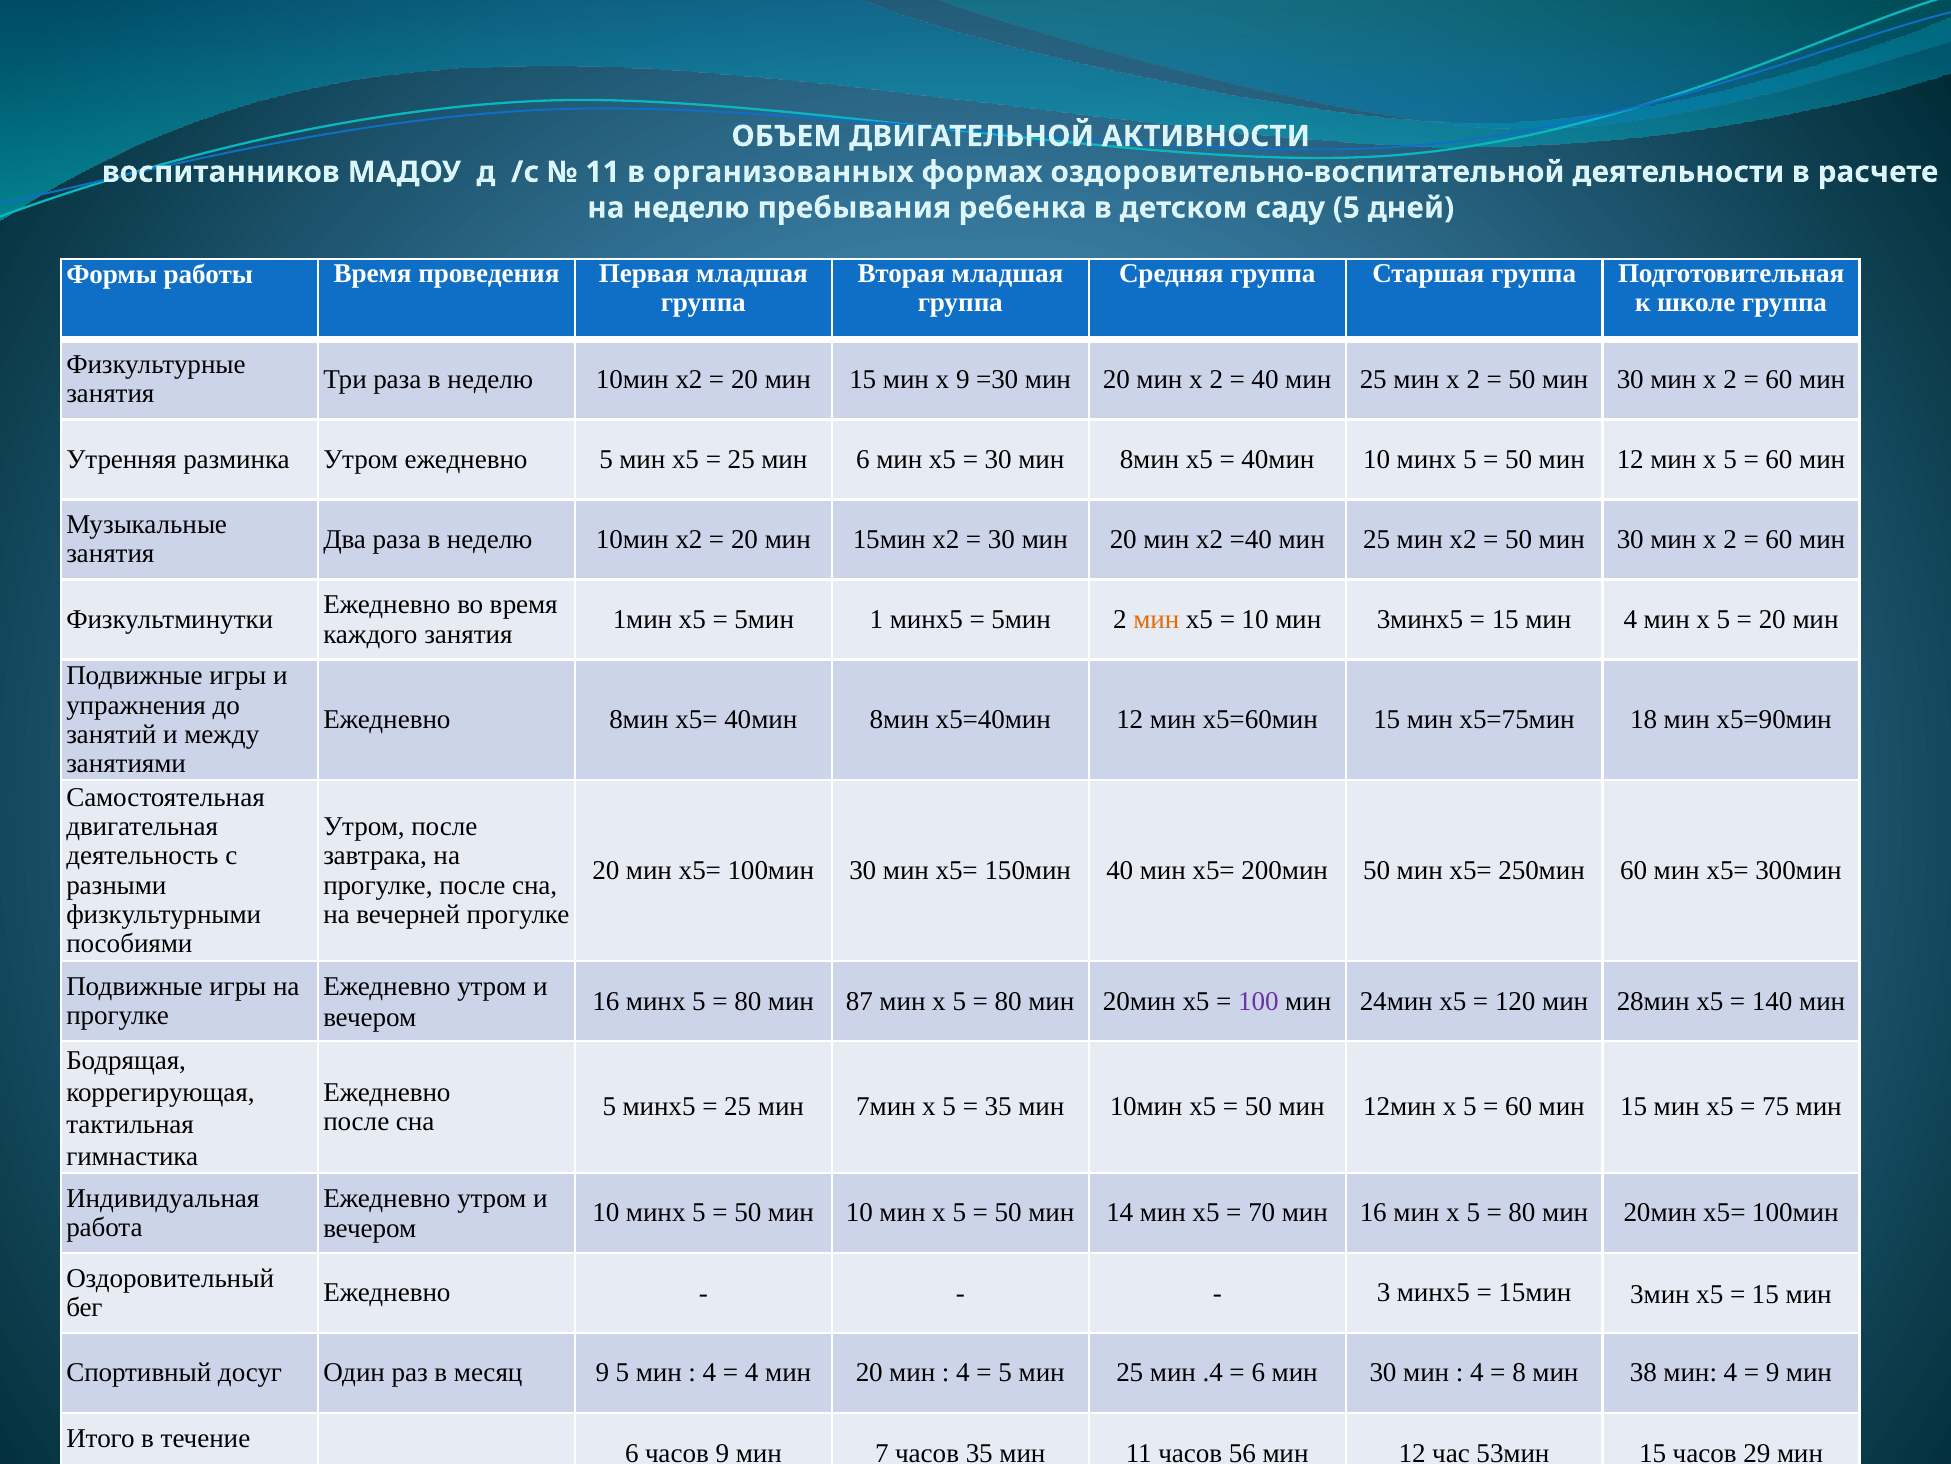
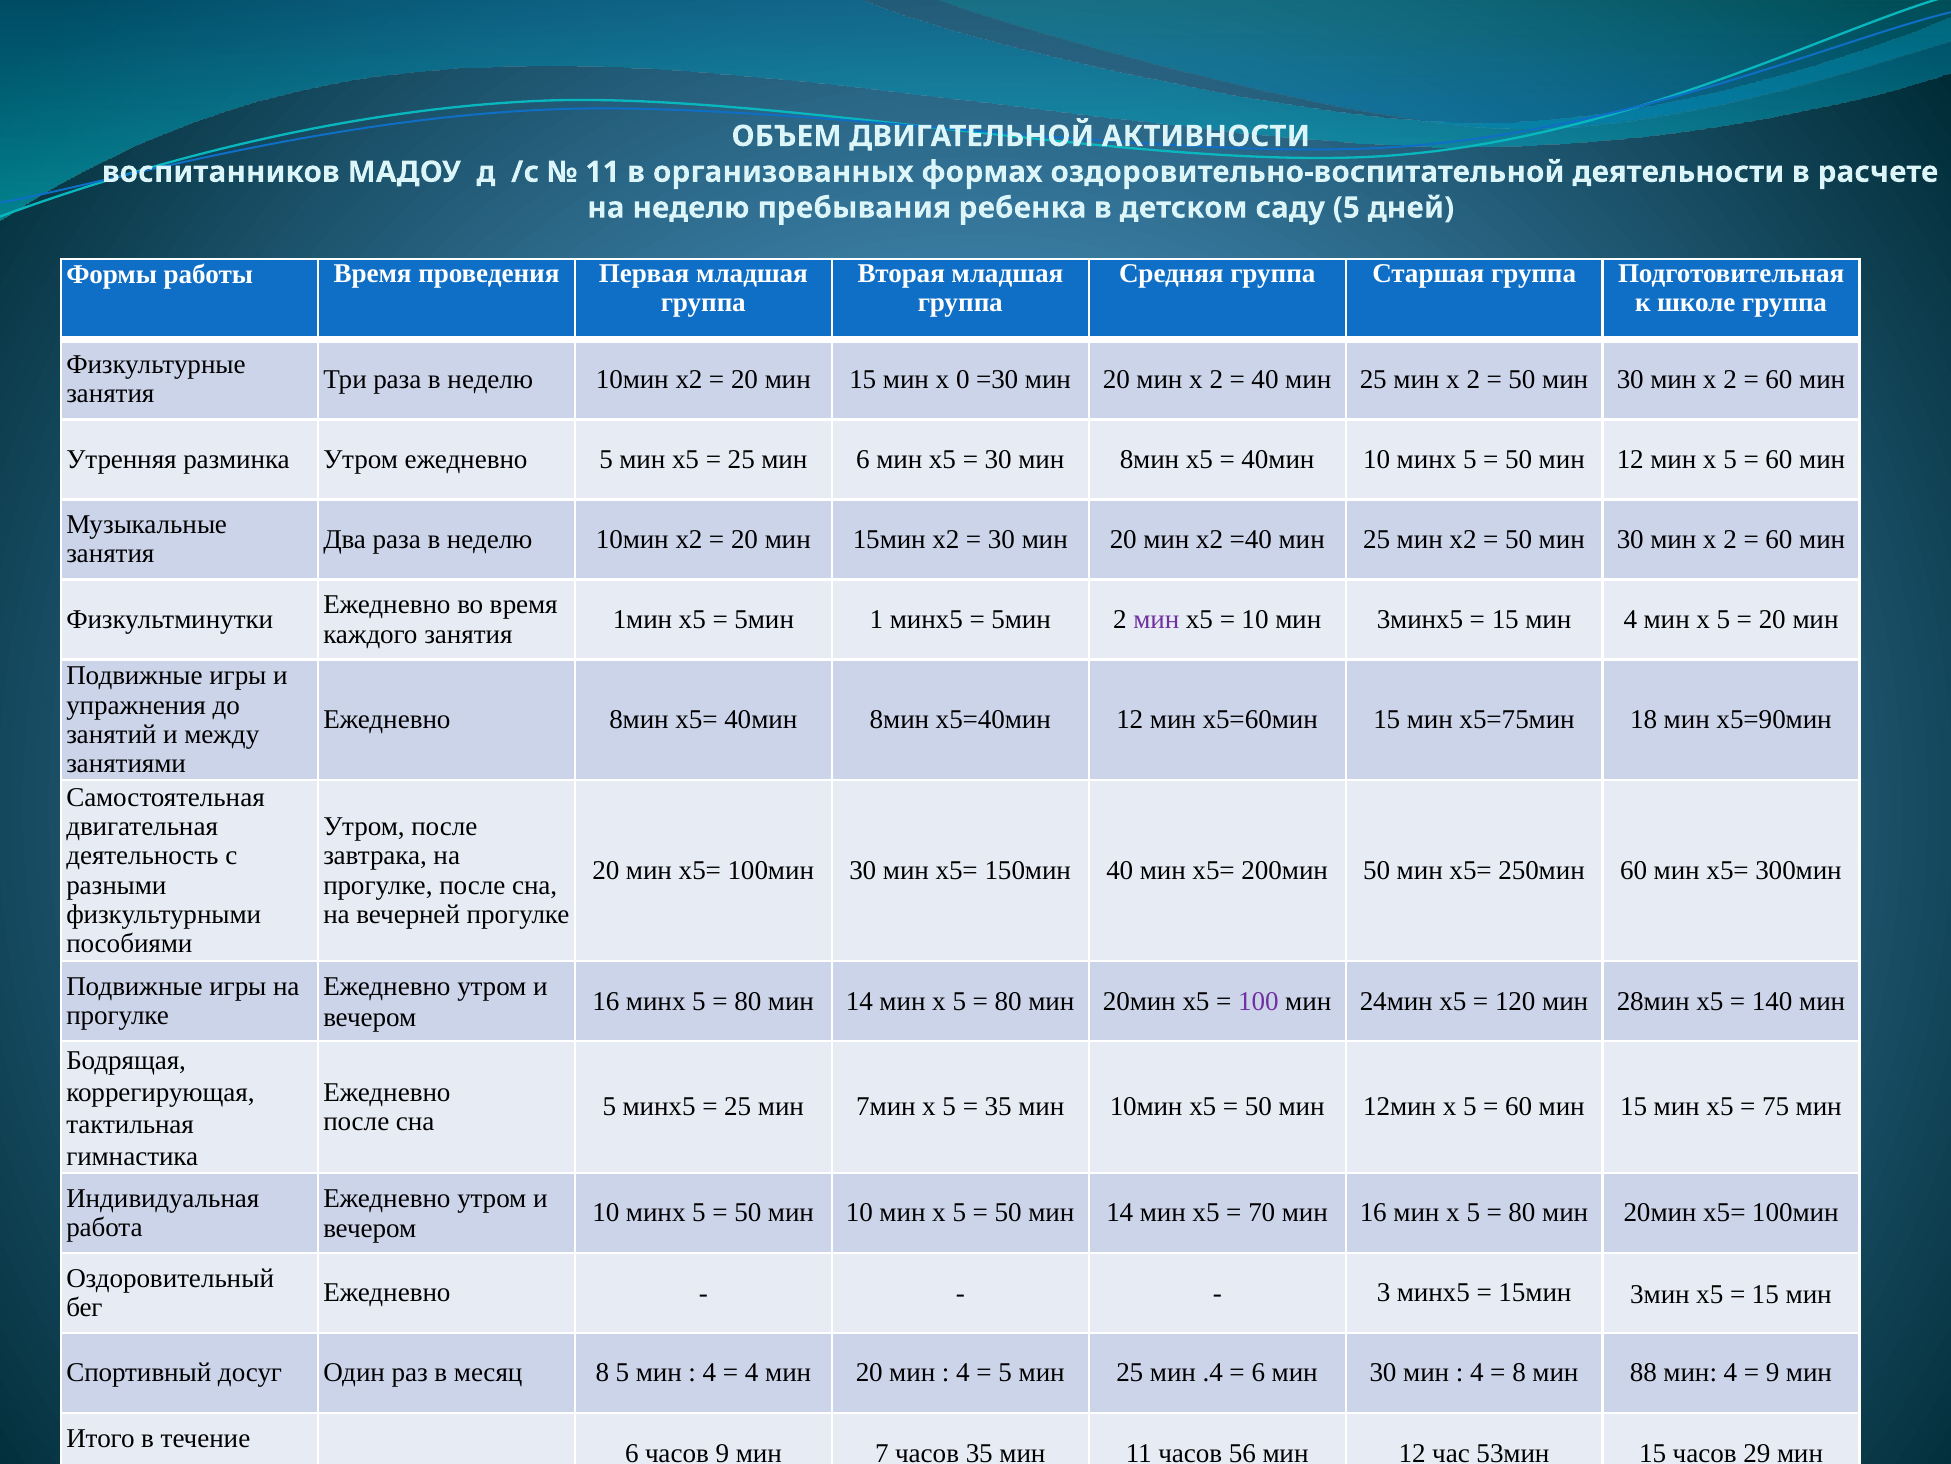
х 9: 9 -> 0
мин at (1156, 619) colour: orange -> purple
80 мин 87: 87 -> 14
месяц 9: 9 -> 8
38: 38 -> 88
